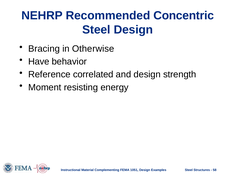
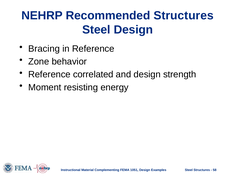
Recommended Concentric: Concentric -> Structures
in Otherwise: Otherwise -> Reference
Have: Have -> Zone
